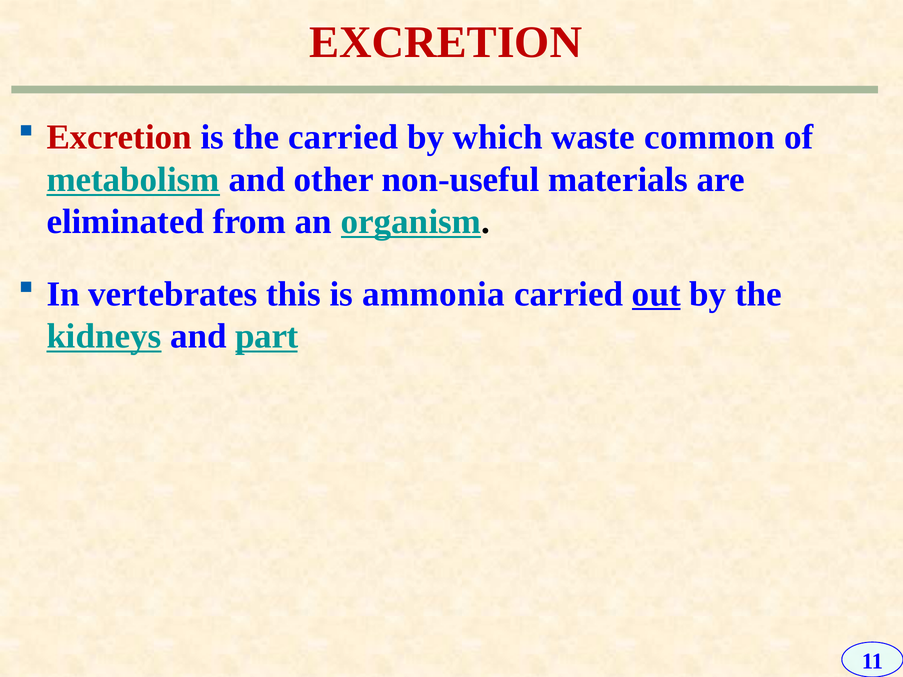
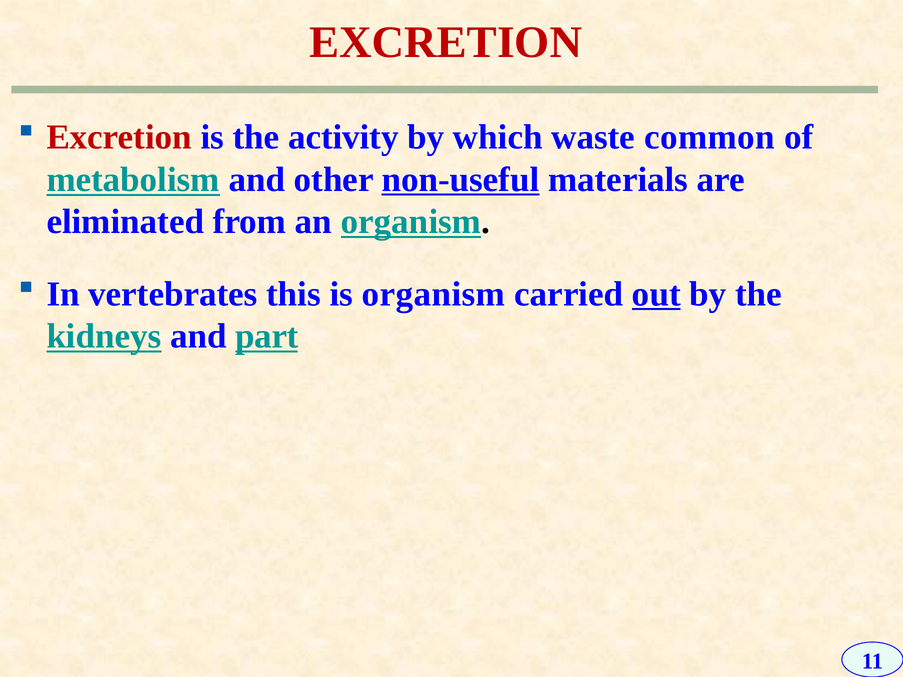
the carried: carried -> activity
non-useful underline: none -> present
is ammonia: ammonia -> organism
